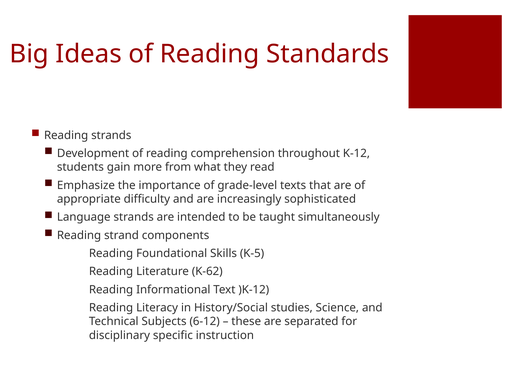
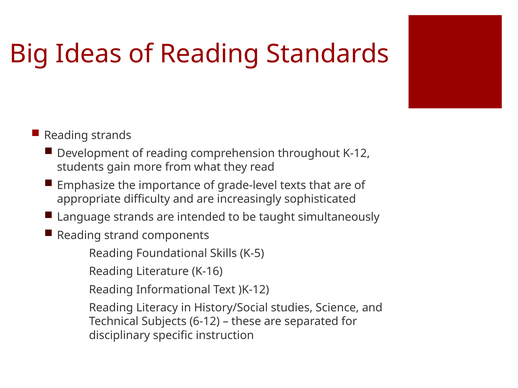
K-62: K-62 -> K-16
